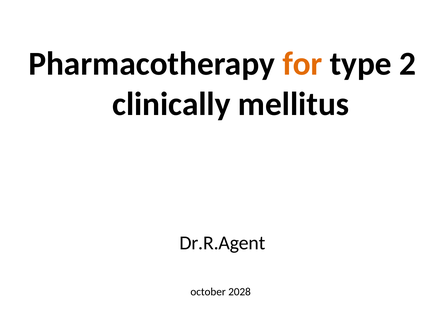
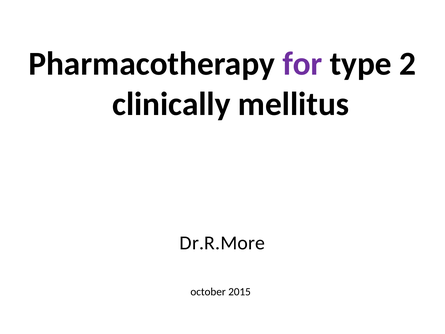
for colour: orange -> purple
Dr.R.Agent: Dr.R.Agent -> Dr.R.More
2028: 2028 -> 2015
